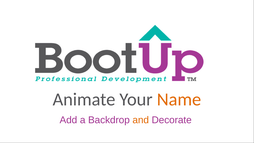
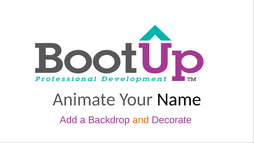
Name colour: orange -> black
